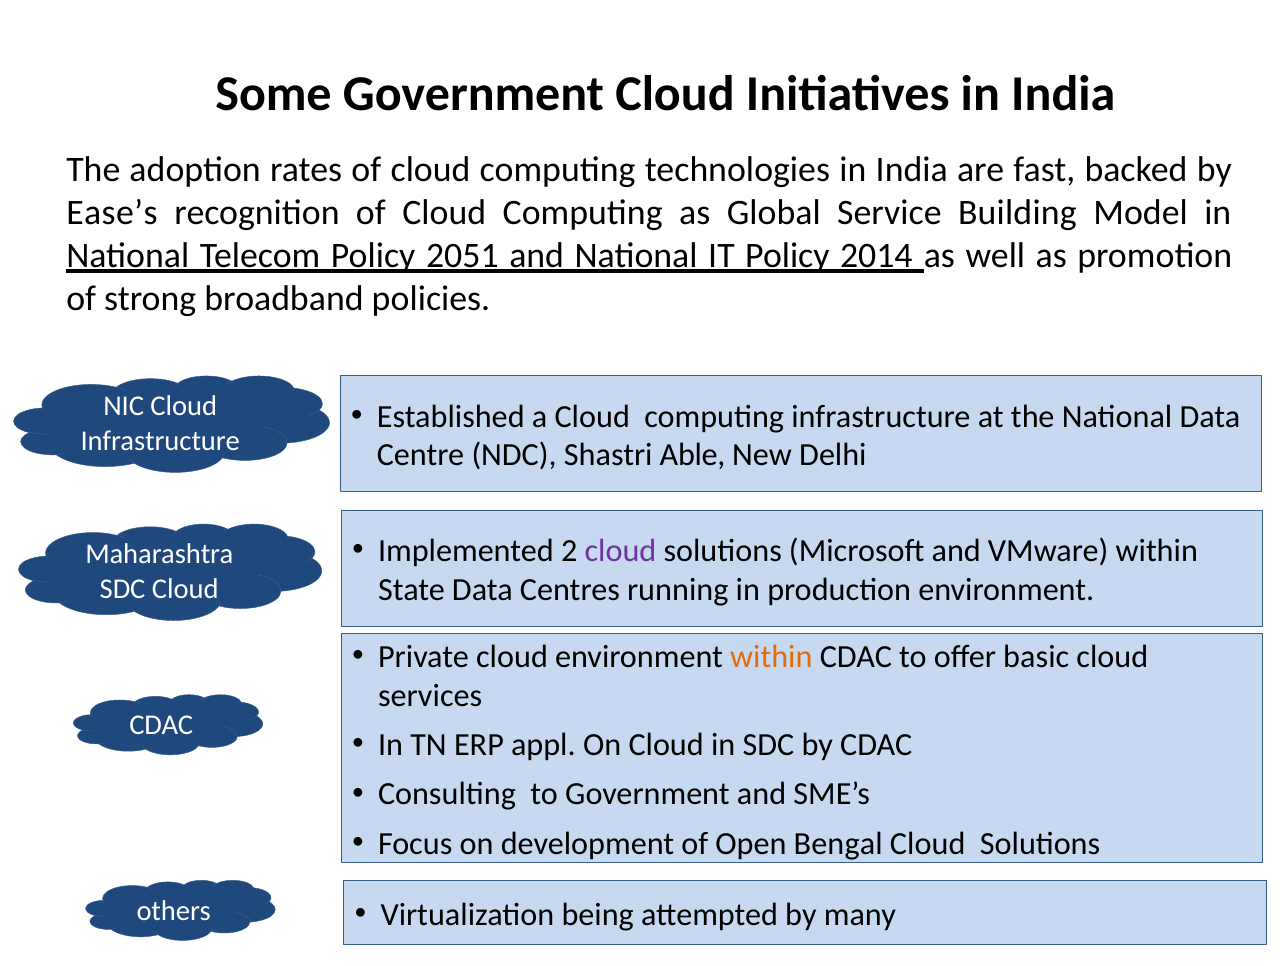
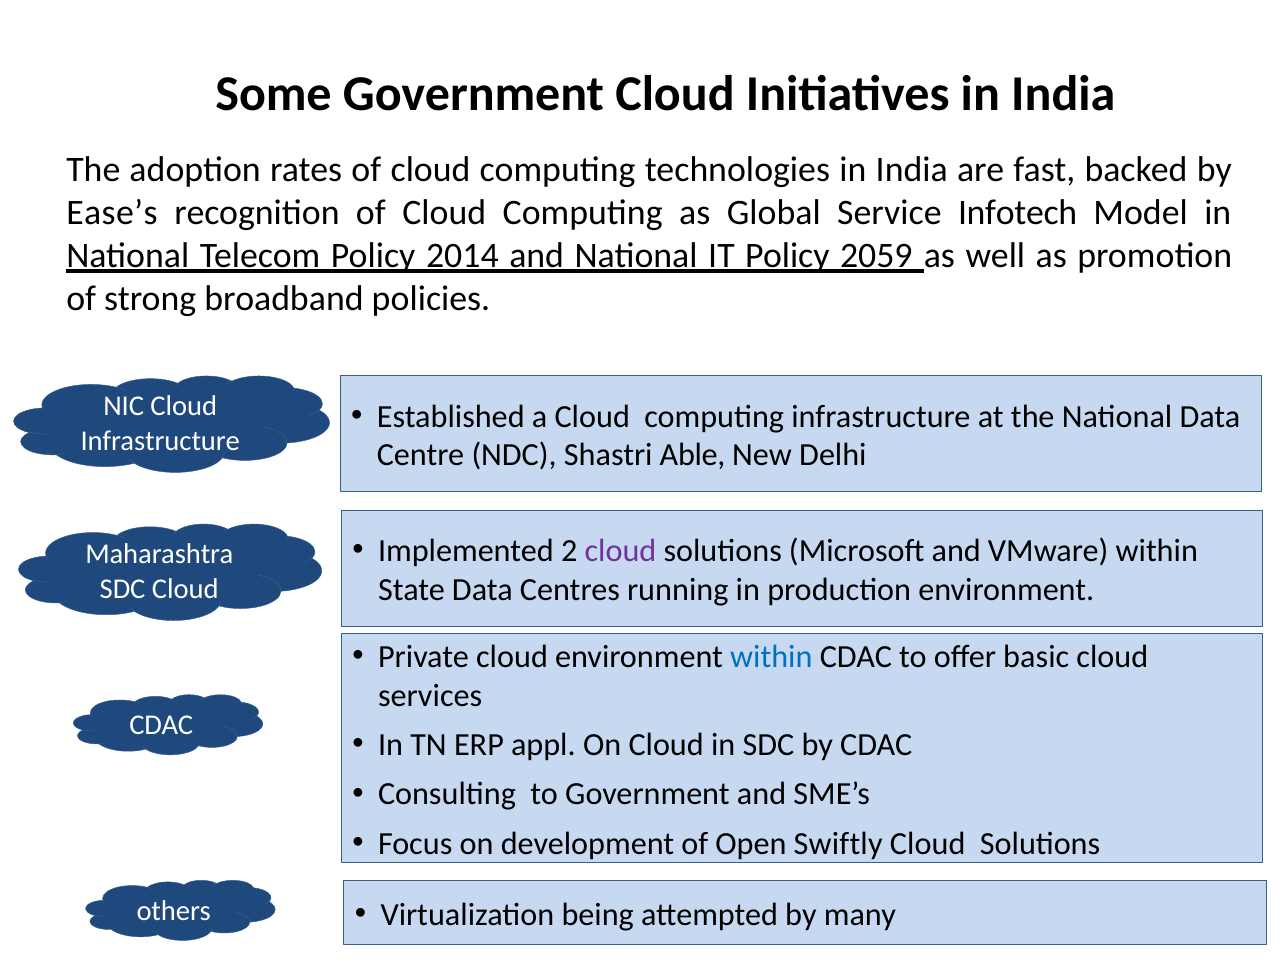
Building: Building -> Infotech
2051: 2051 -> 2014
2014: 2014 -> 2059
within at (771, 657) colour: orange -> blue
Bengal: Bengal -> Swiftly
